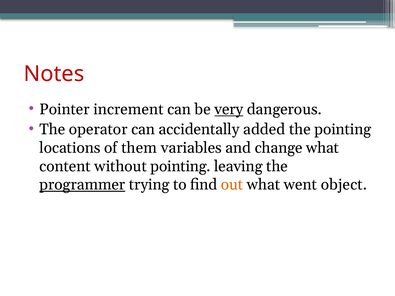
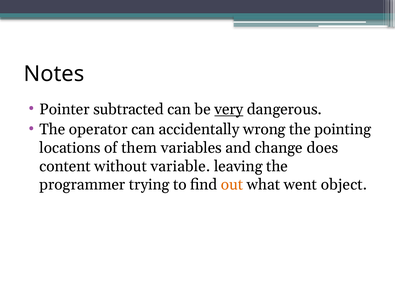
Notes colour: red -> black
increment: increment -> subtracted
added: added -> wrong
change what: what -> does
without pointing: pointing -> variable
programmer underline: present -> none
